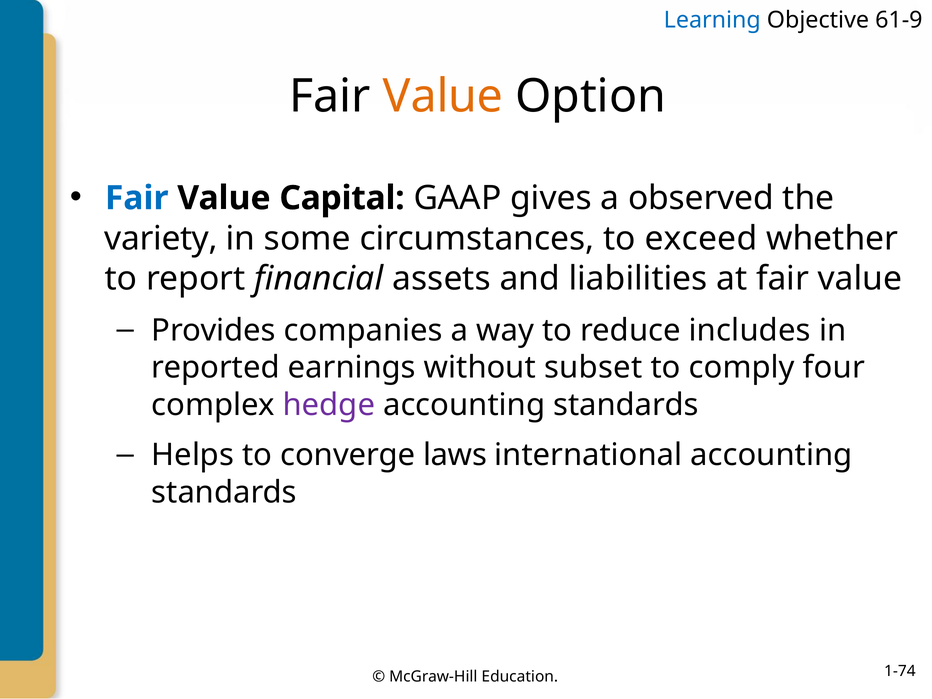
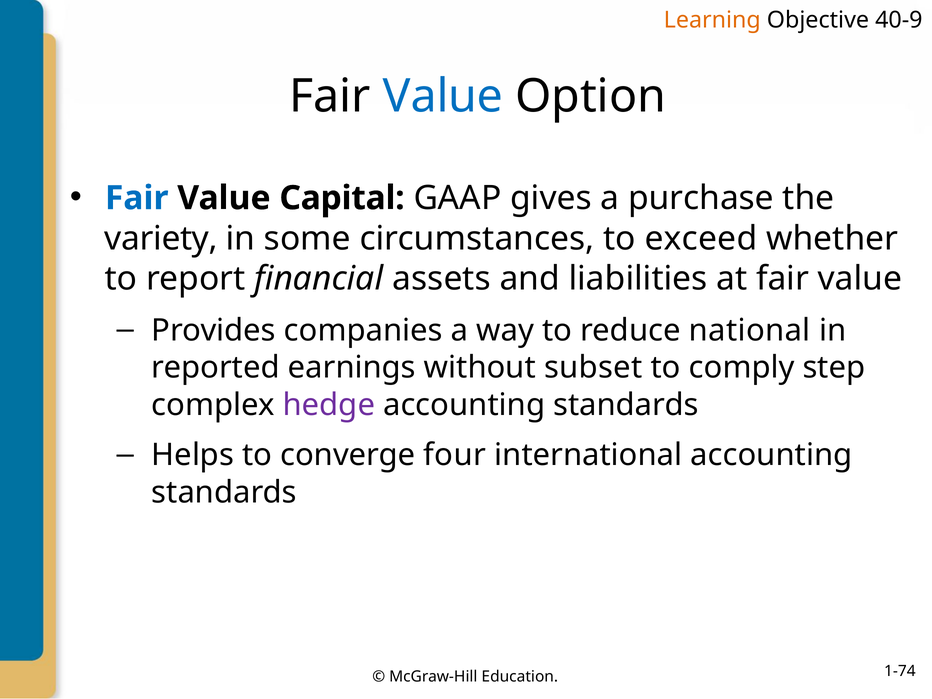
Learning colour: blue -> orange
61-9: 61-9 -> 40-9
Value at (443, 96) colour: orange -> blue
observed: observed -> purchase
includes: includes -> national
four: four -> step
laws: laws -> four
